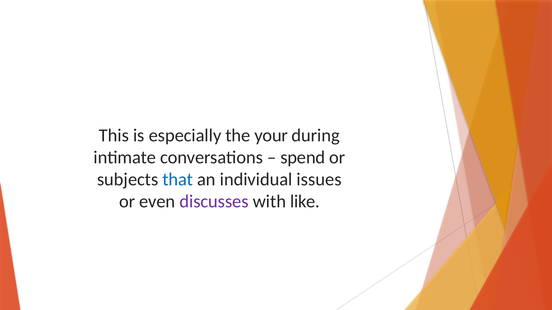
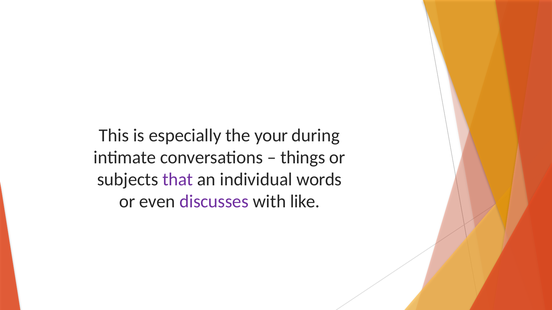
spend: spend -> things
that colour: blue -> purple
issues: issues -> words
